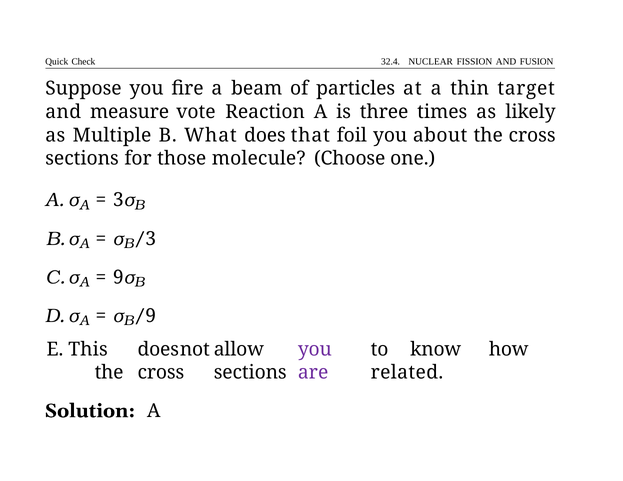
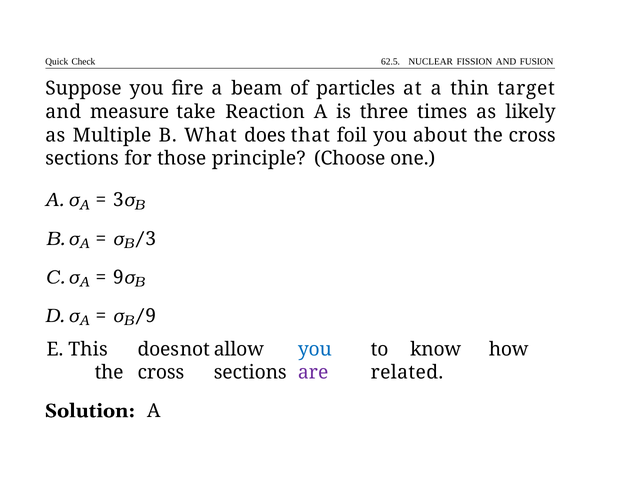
32.4: 32.4 -> 62.5
vote: vote -> take
molecule: molecule -> principle
you at (315, 349) colour: purple -> blue
